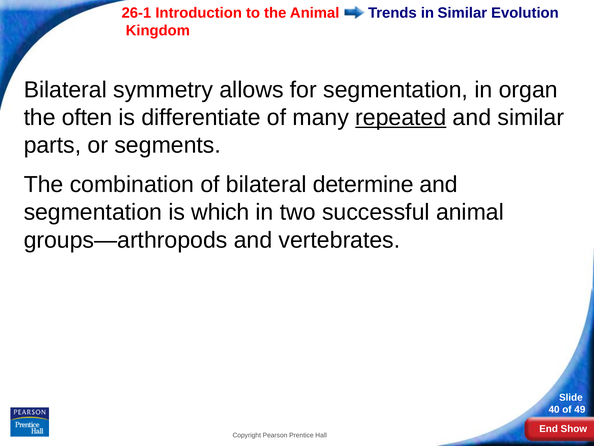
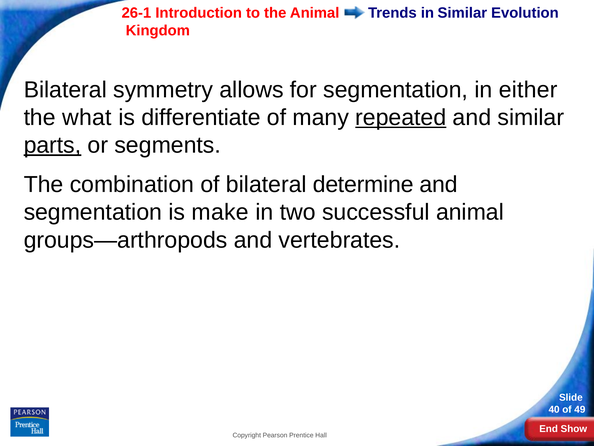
organ: organ -> either
often: often -> what
parts underline: none -> present
which: which -> make
